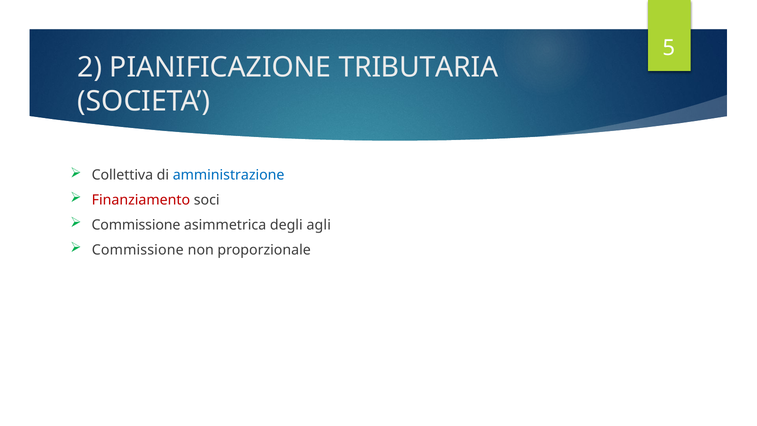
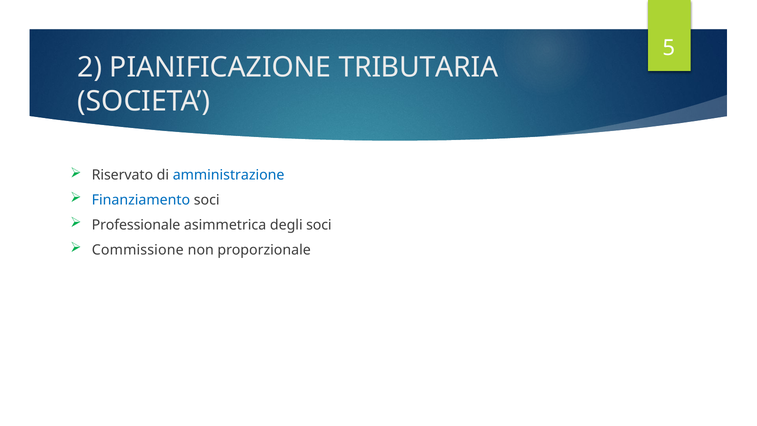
Collettiva: Collettiva -> Riservato
Finanziamento colour: red -> blue
Commissione at (136, 225): Commissione -> Professionale
degli agli: agli -> soci
